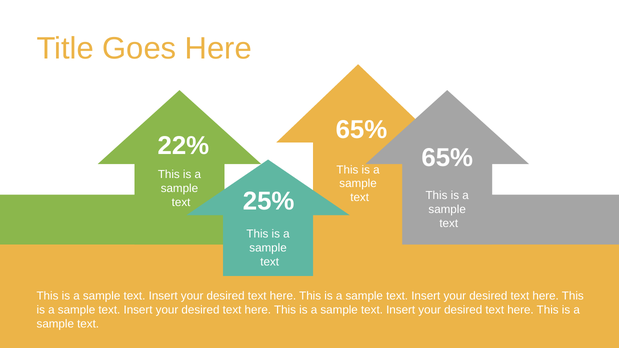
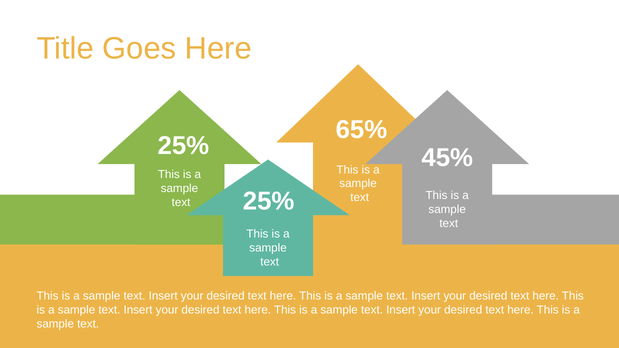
22% at (183, 146): 22% -> 25%
65% at (447, 158): 65% -> 45%
